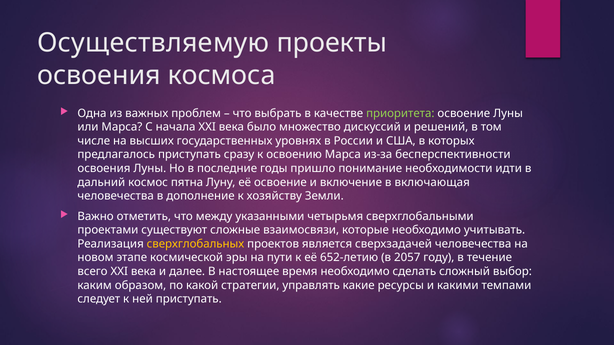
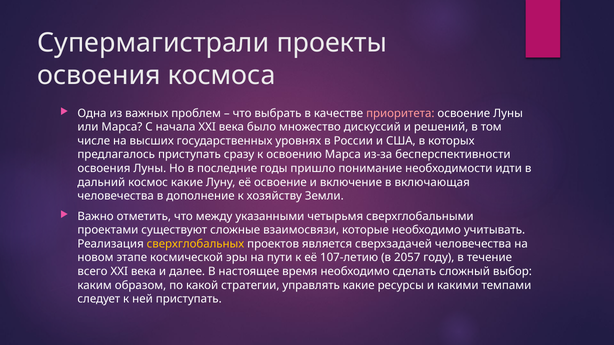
Осуществляемую: Осуществляемую -> Супермагистрали
приоритета colour: light green -> pink
космос пятна: пятна -> какие
652-летию: 652-летию -> 107-летию
